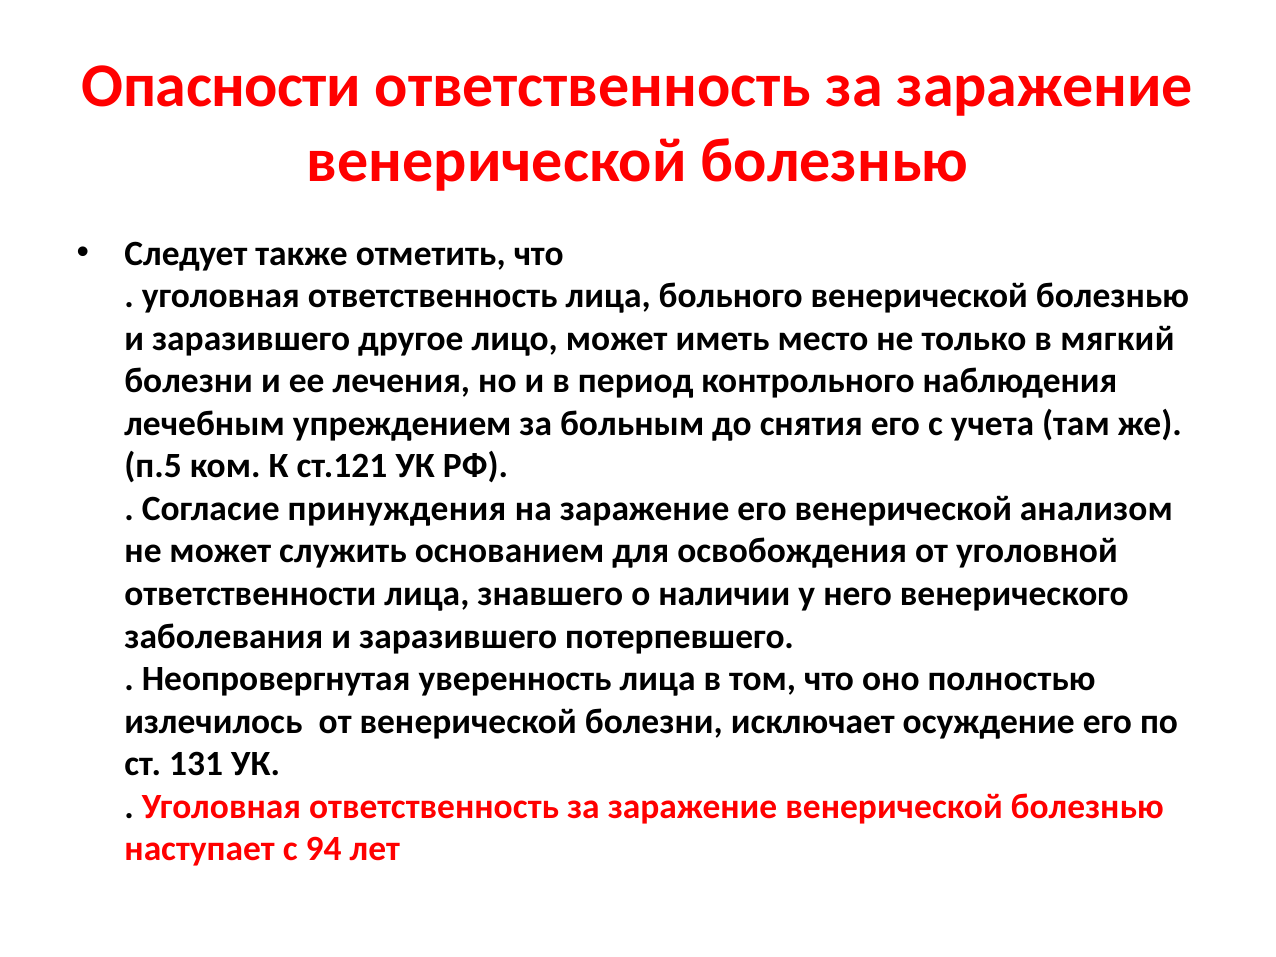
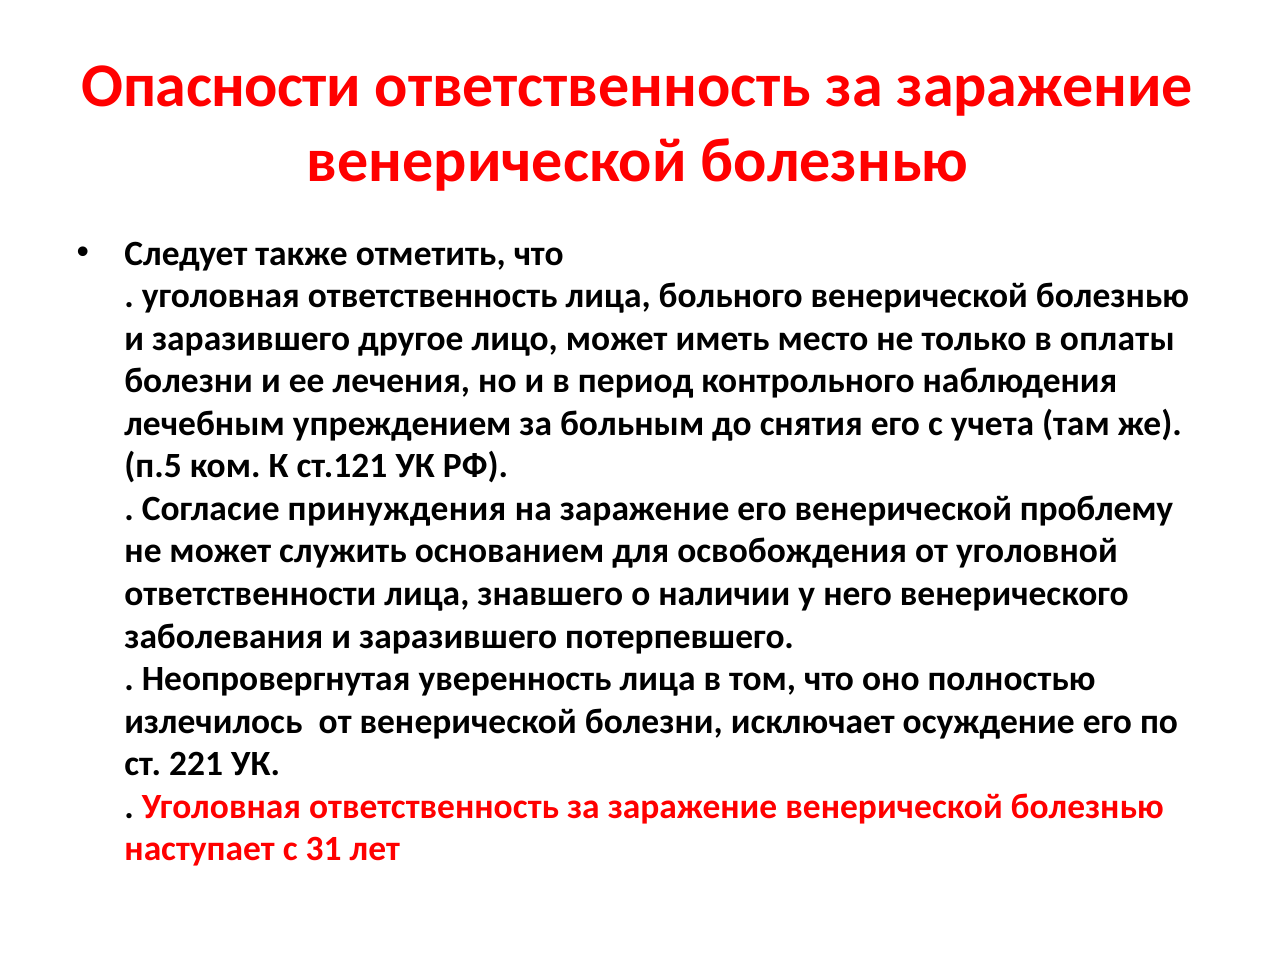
мягкий: мягкий -> оплаты
анализом: анализом -> проблему
131: 131 -> 221
94: 94 -> 31
